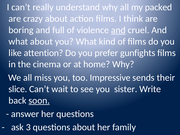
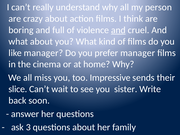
packed: packed -> person
like attention: attention -> manager
prefer gunfights: gunfights -> manager
soon underline: present -> none
